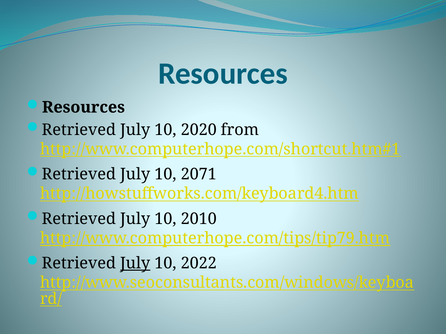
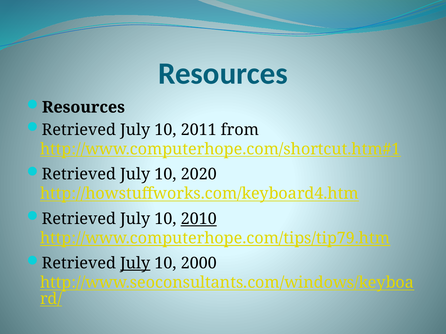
2020: 2020 -> 2011
2071: 2071 -> 2020
2010 underline: none -> present
2022: 2022 -> 2000
